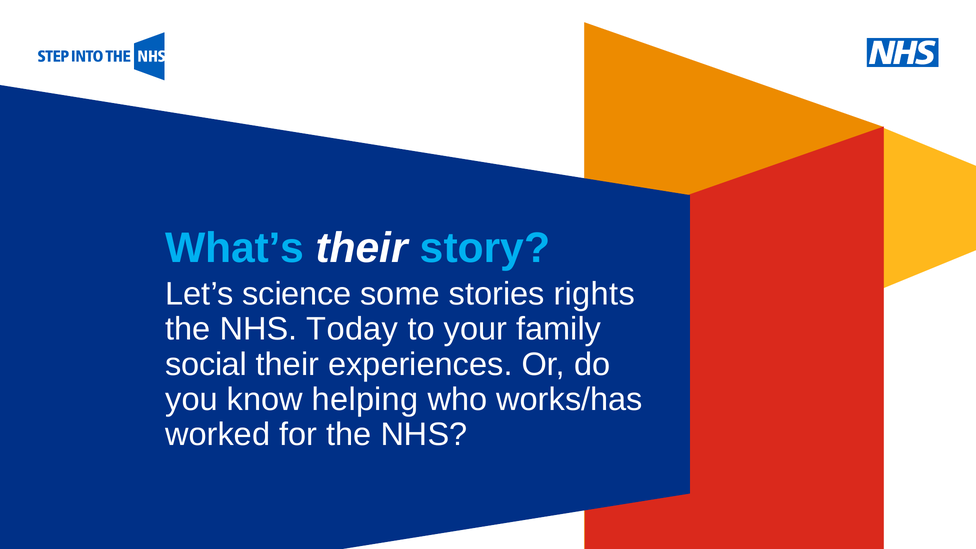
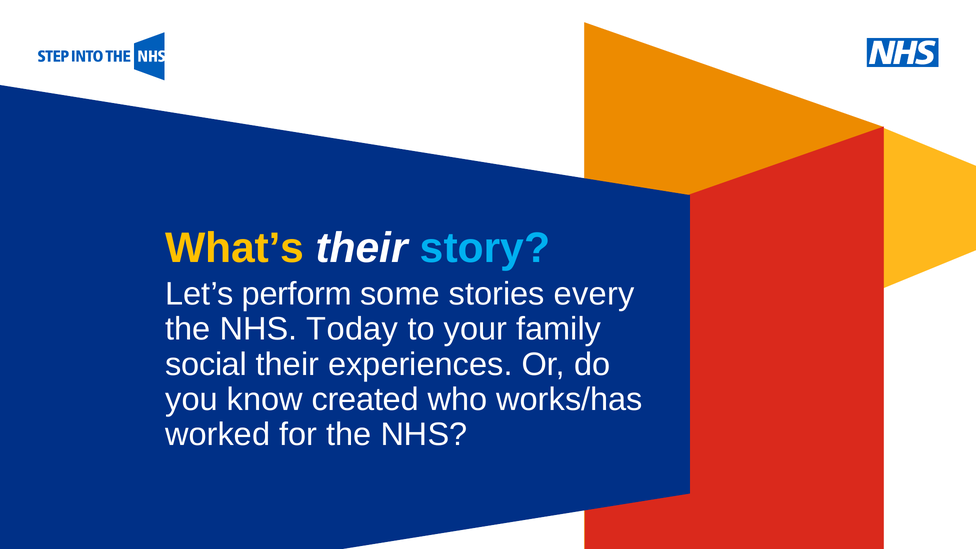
What’s colour: light blue -> yellow
science: science -> perform
rights: rights -> every
helping: helping -> created
